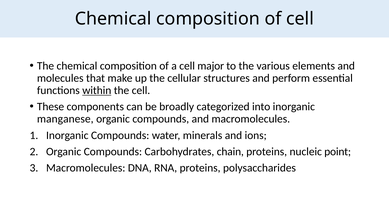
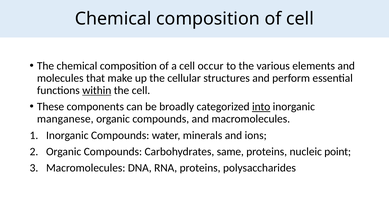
major: major -> occur
into underline: none -> present
chain: chain -> same
